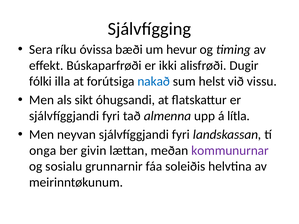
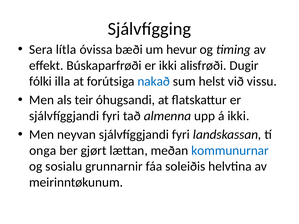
ríku: ríku -> lítla
sikt: sikt -> teir
á lítla: lítla -> ikki
givin: givin -> gjørt
kommunurnar colour: purple -> blue
